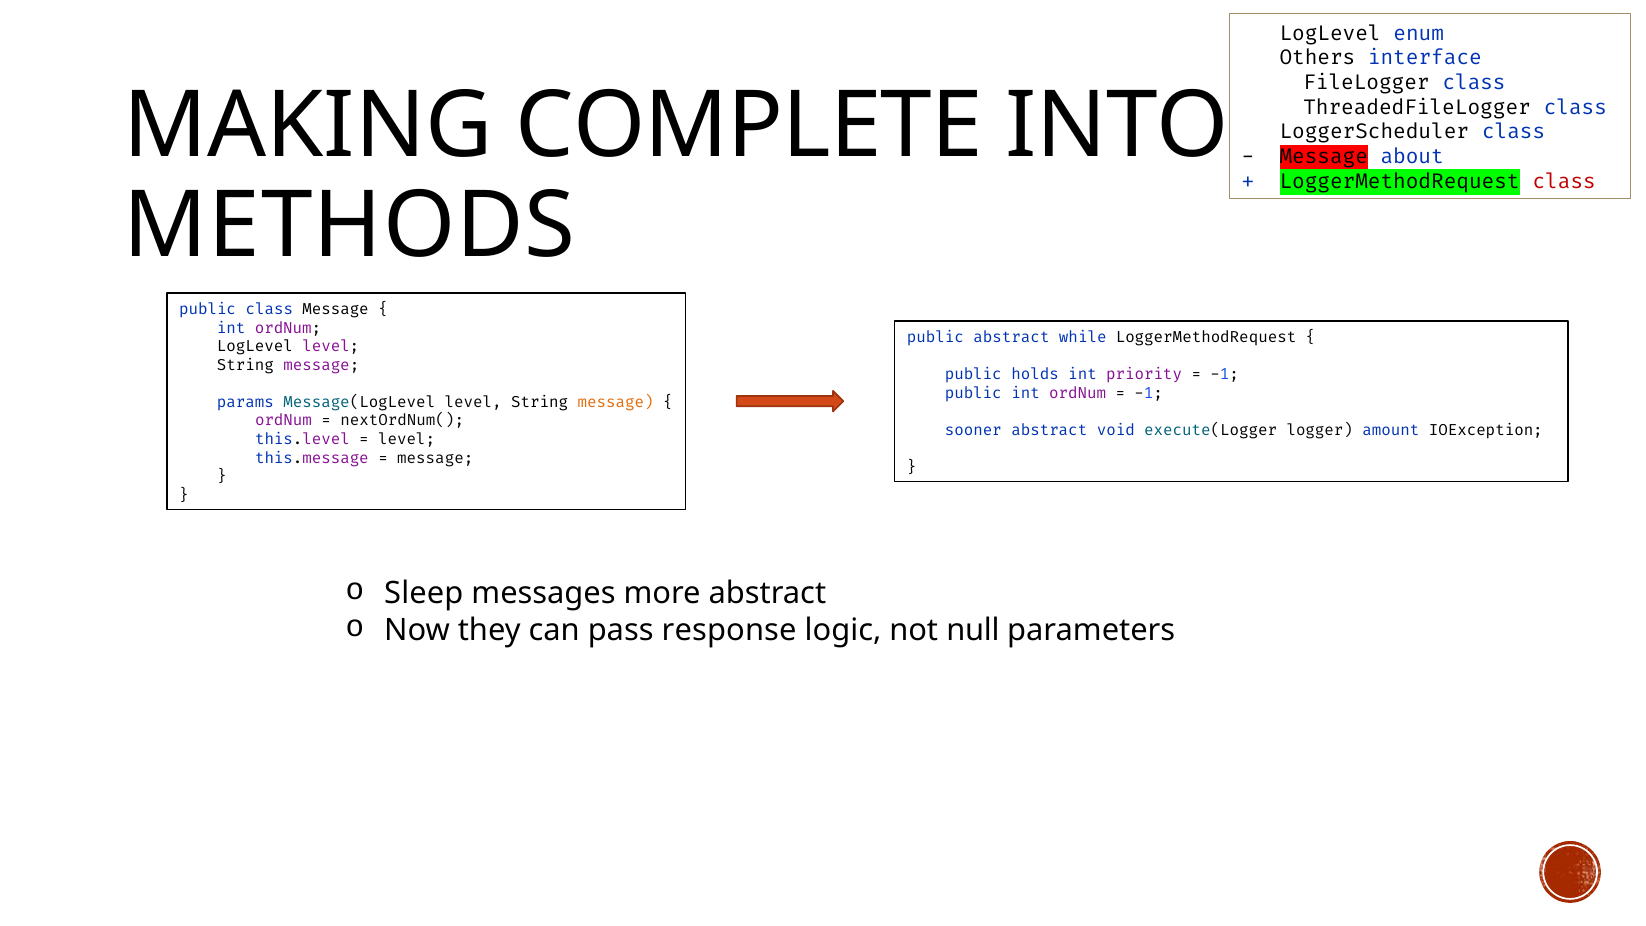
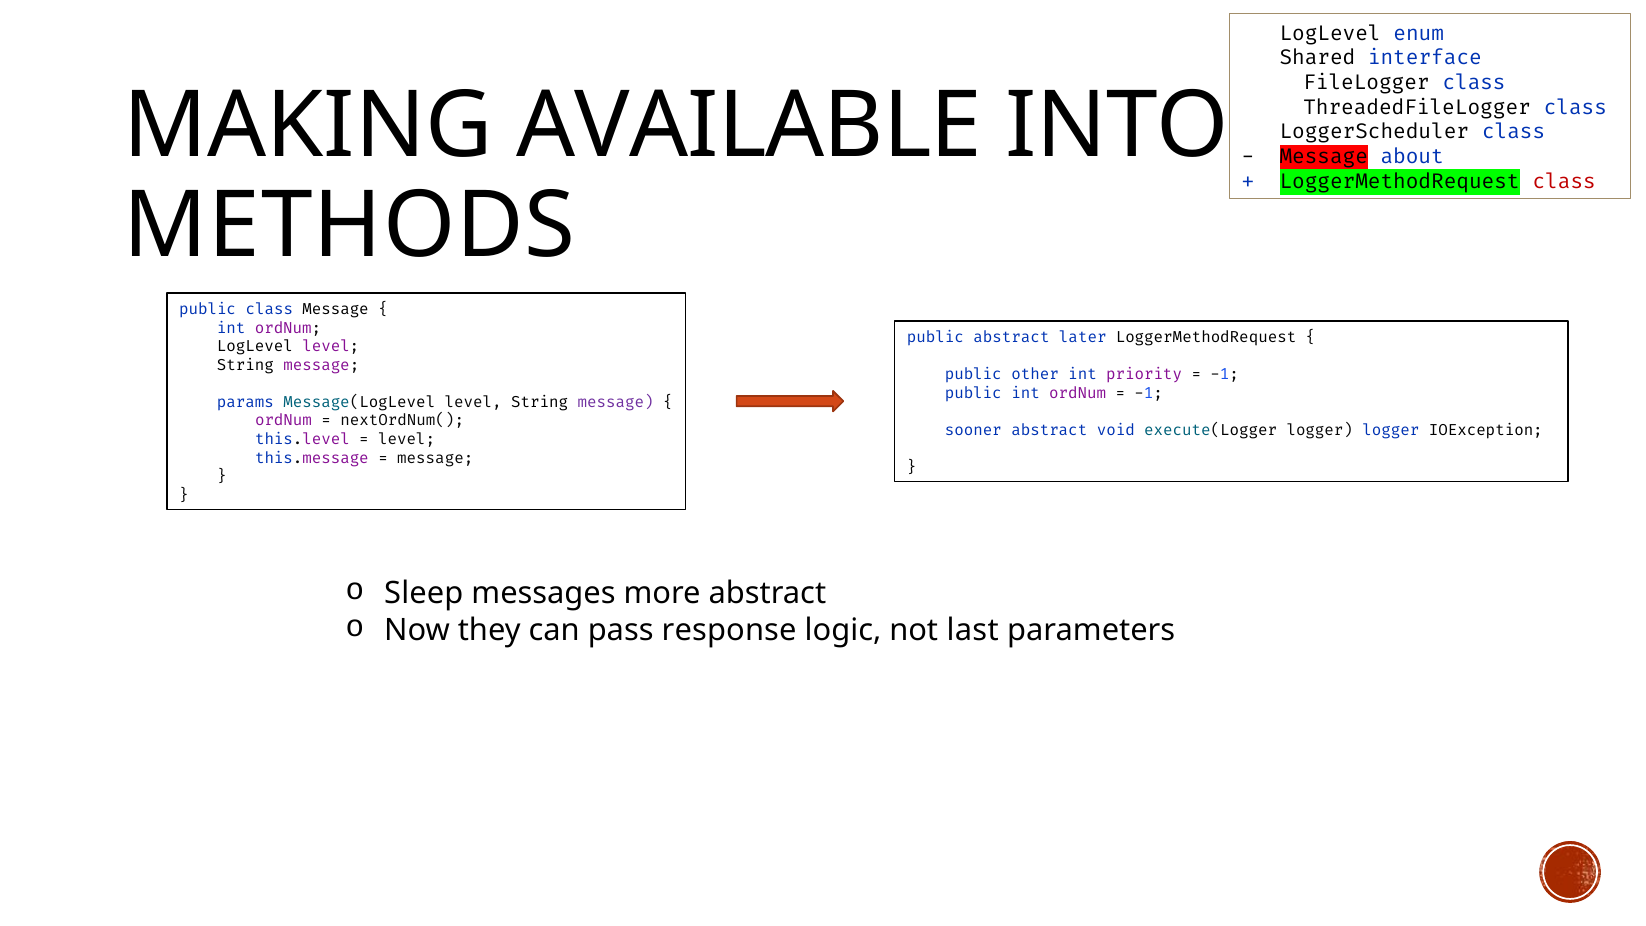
Others: Others -> Shared
COMPLETE: COMPLETE -> AVAILABLE
while: while -> later
holds: holds -> other
message at (616, 402) colour: orange -> purple
logger amount: amount -> logger
null: null -> last
